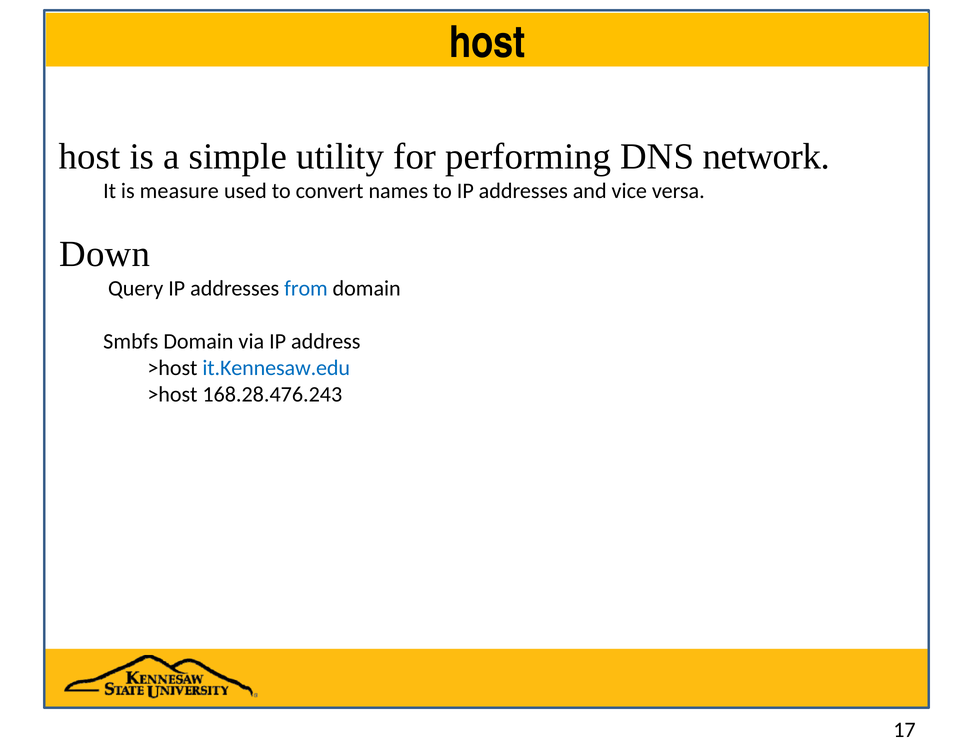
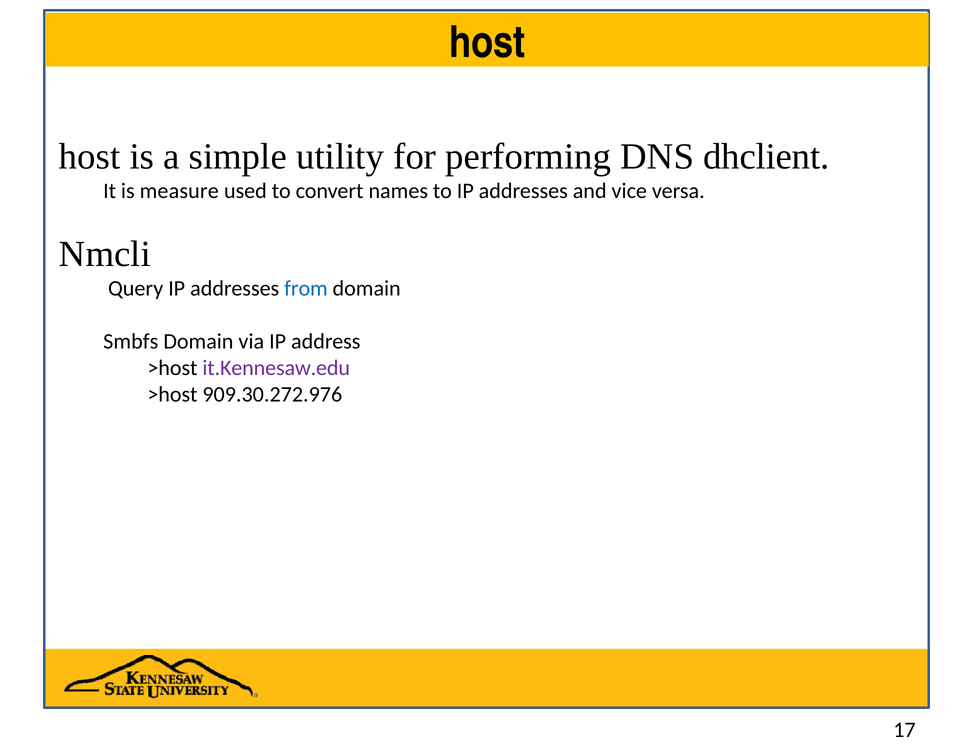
network: network -> dhclient
Down: Down -> Nmcli
it.Kennesaw.edu colour: blue -> purple
168.28.476.243: 168.28.476.243 -> 909.30.272.976
